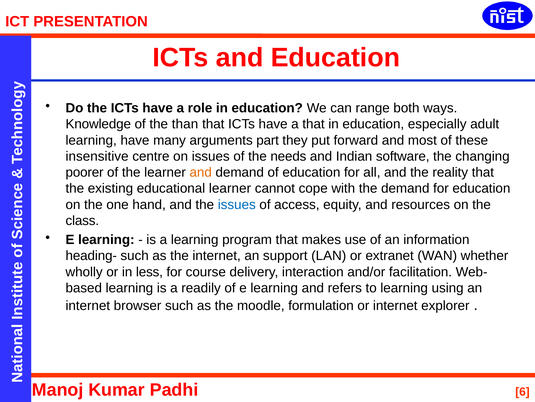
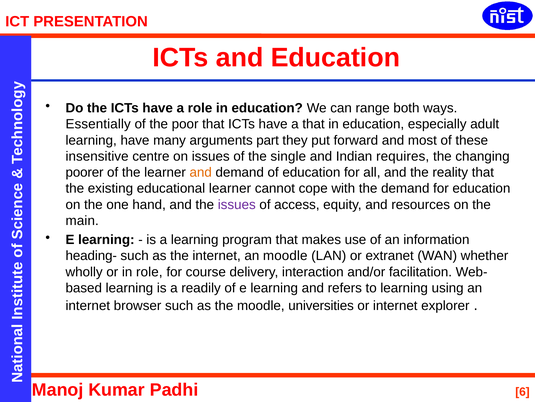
Knowledge: Knowledge -> Essentially
than: than -> poor
needs: needs -> single
software: software -> requires
issues at (237, 204) colour: blue -> purple
class: class -> main
an support: support -> moodle
in less: less -> role
formulation: formulation -> universities
